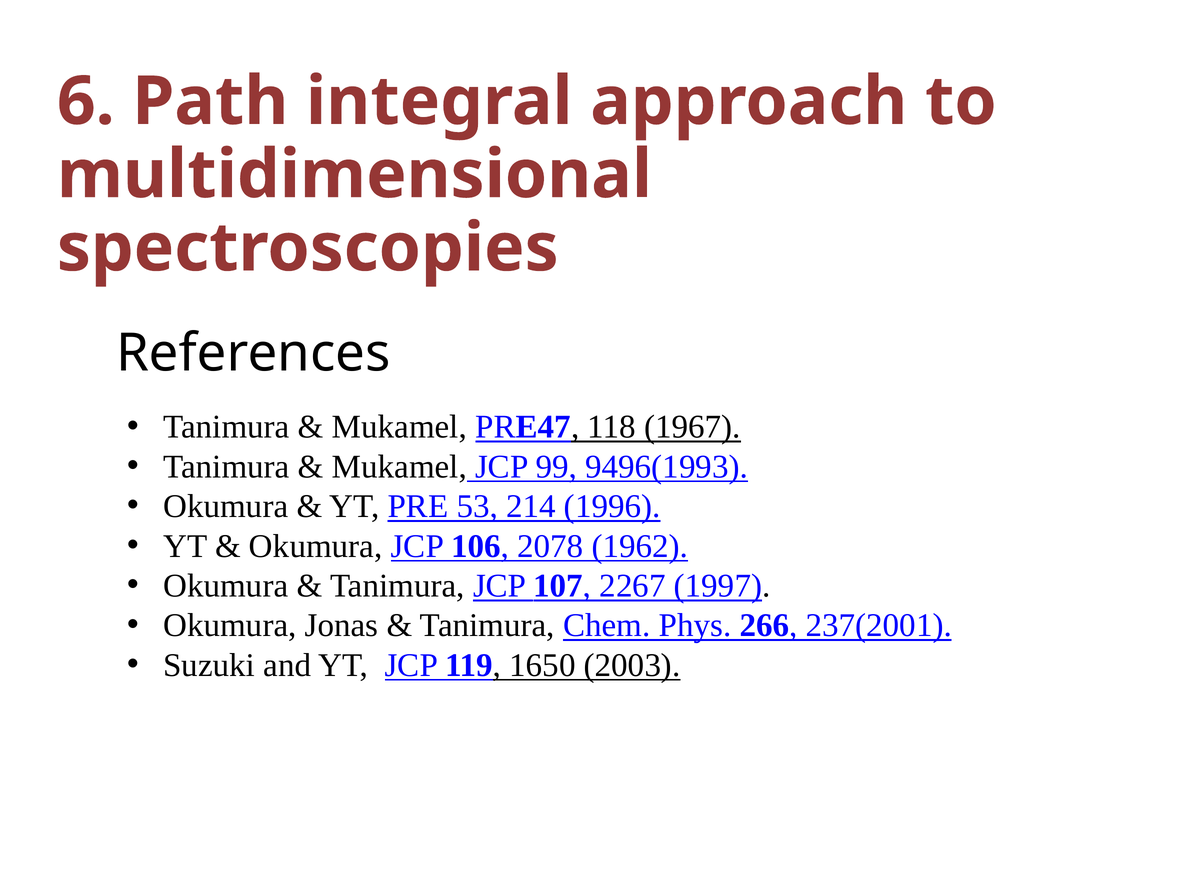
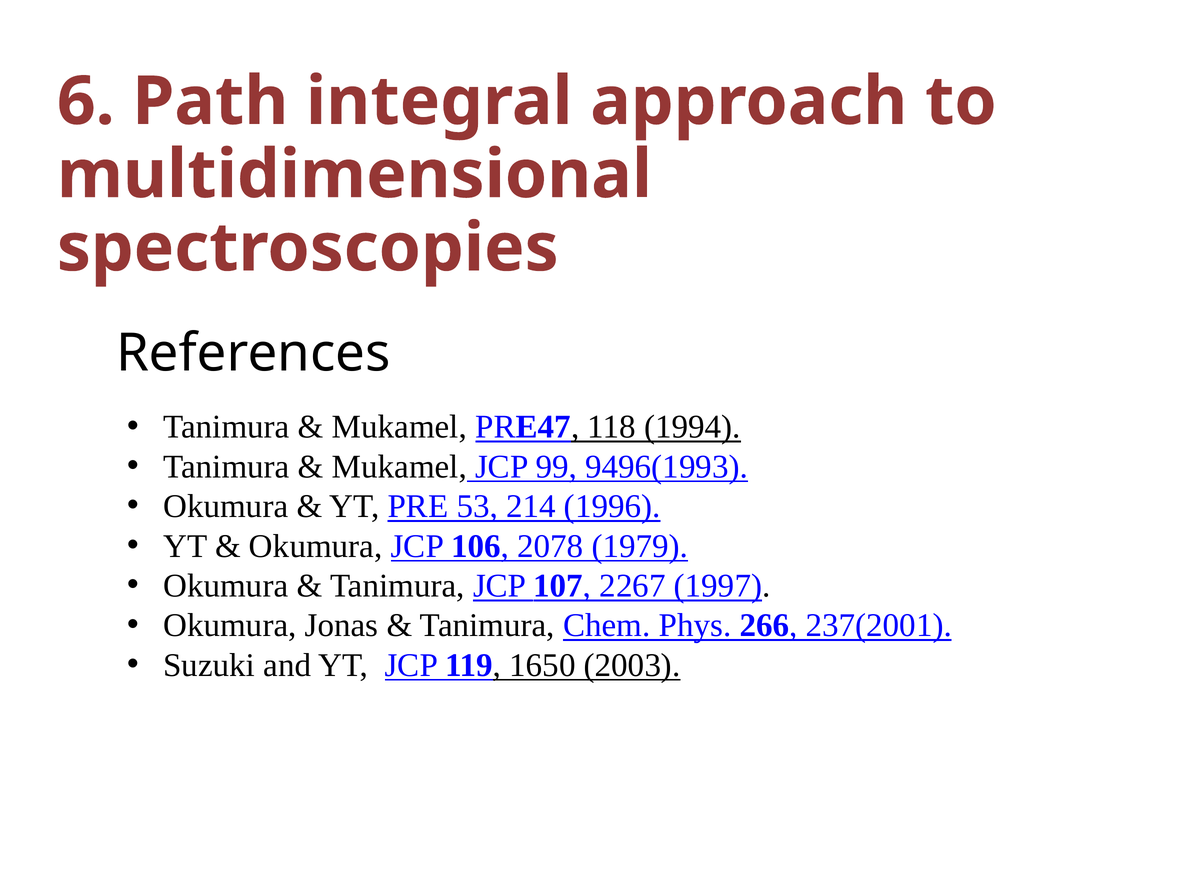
1967: 1967 -> 1994
1962: 1962 -> 1979
